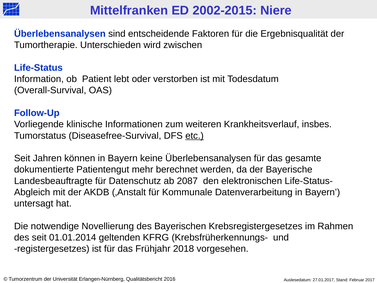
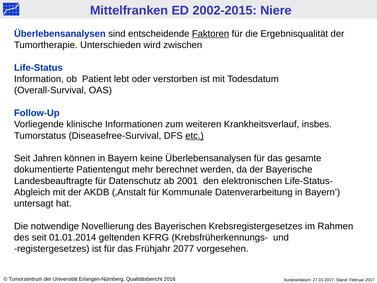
Faktoren underline: none -> present
2087: 2087 -> 2001
2018: 2018 -> 2077
